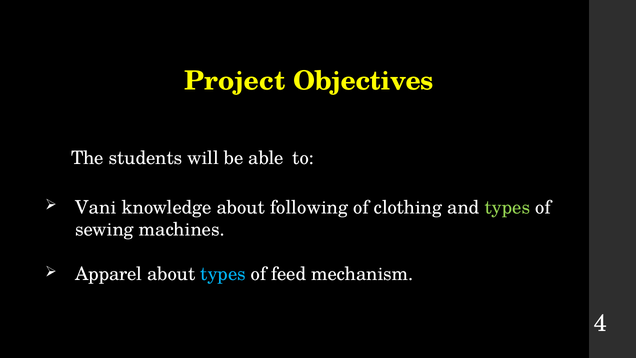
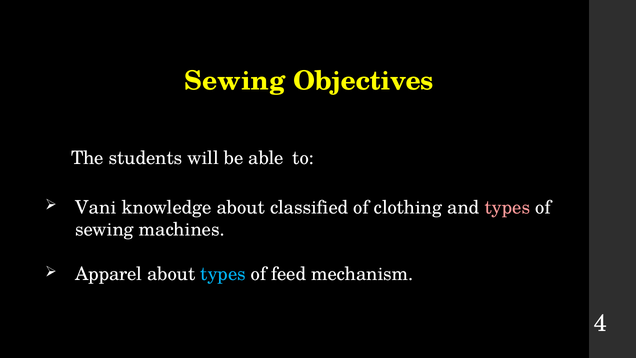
Project at (235, 81): Project -> Sewing
following: following -> classified
types at (507, 207) colour: light green -> pink
